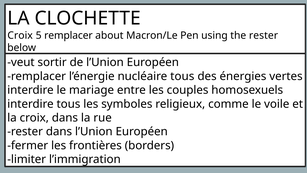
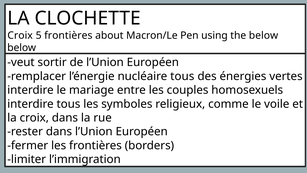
5 remplacer: remplacer -> frontières
the rester: rester -> below
